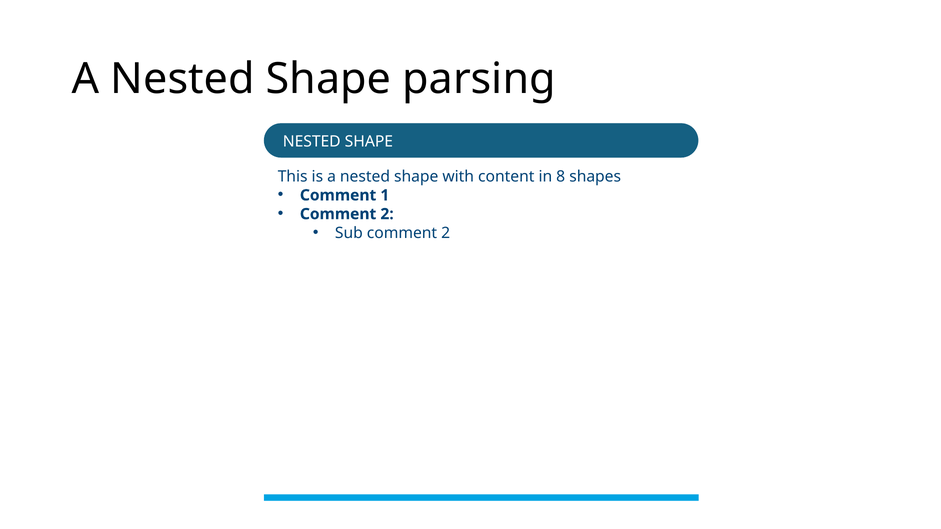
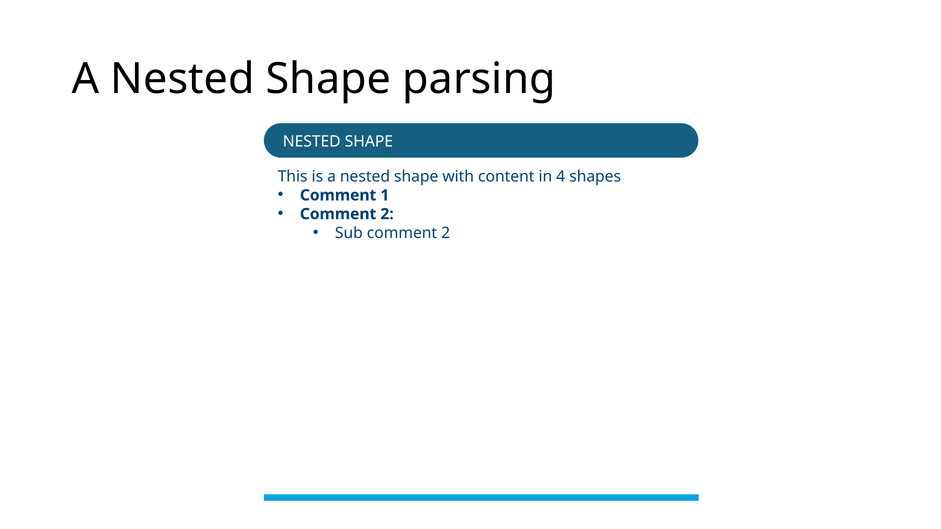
8: 8 -> 4
